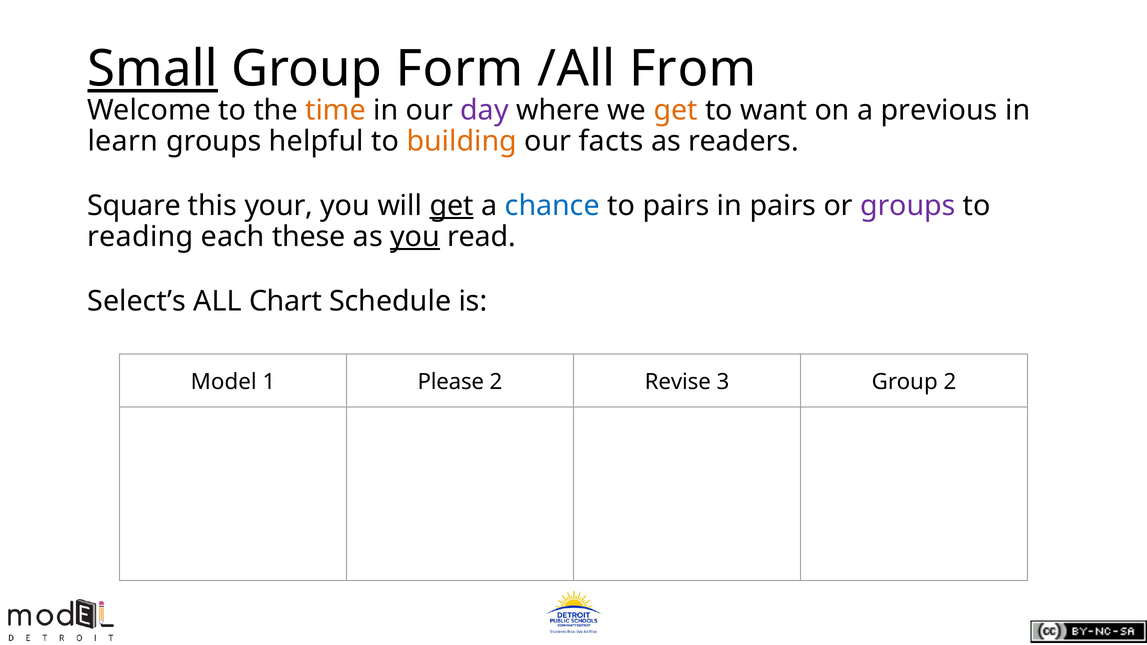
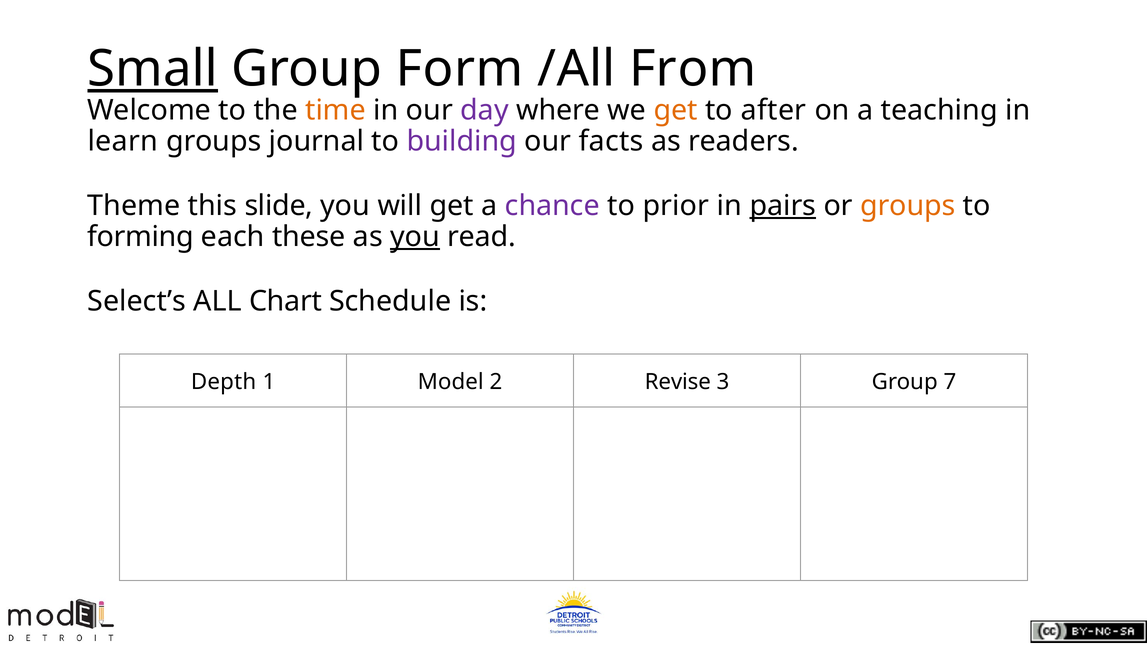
want: want -> after
previous: previous -> teaching
helpful: helpful -> journal
building colour: orange -> purple
Square: Square -> Theme
your: your -> slide
get at (452, 206) underline: present -> none
chance colour: blue -> purple
to pairs: pairs -> prior
pairs at (783, 206) underline: none -> present
groups at (908, 206) colour: purple -> orange
reading: reading -> forming
Model: Model -> Depth
Please: Please -> Model
Group 2: 2 -> 7
